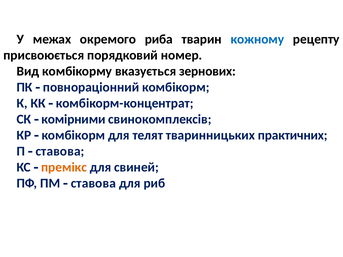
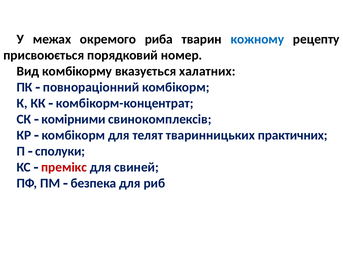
зернових: зернових -> халатних
ставова at (60, 151): ставова -> сполуки
премікс colour: orange -> red
ставова at (93, 183): ставова -> безпека
